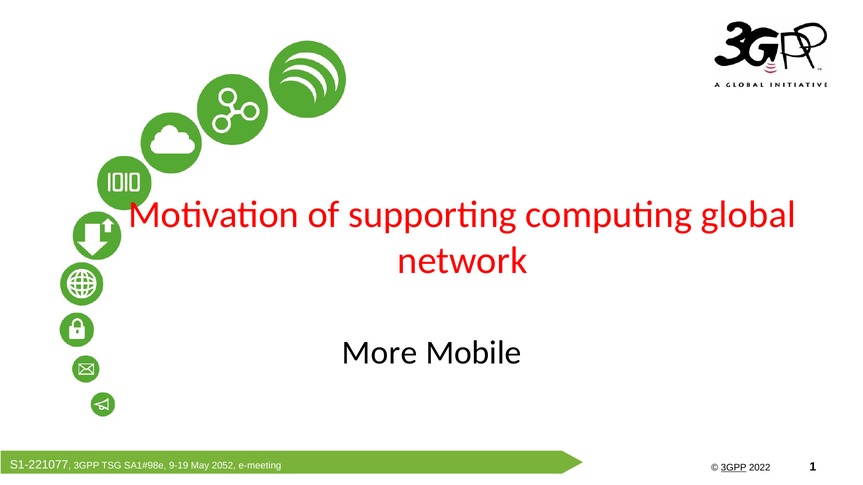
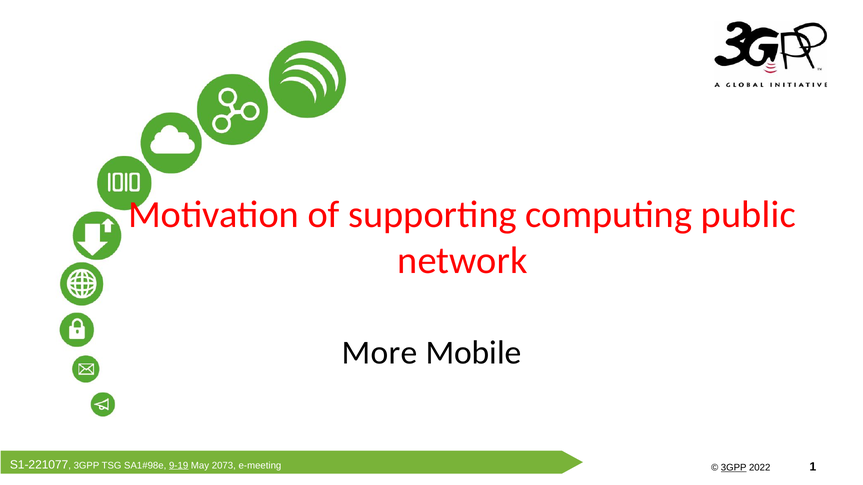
global: global -> public
9-19 underline: none -> present
2052: 2052 -> 2073
